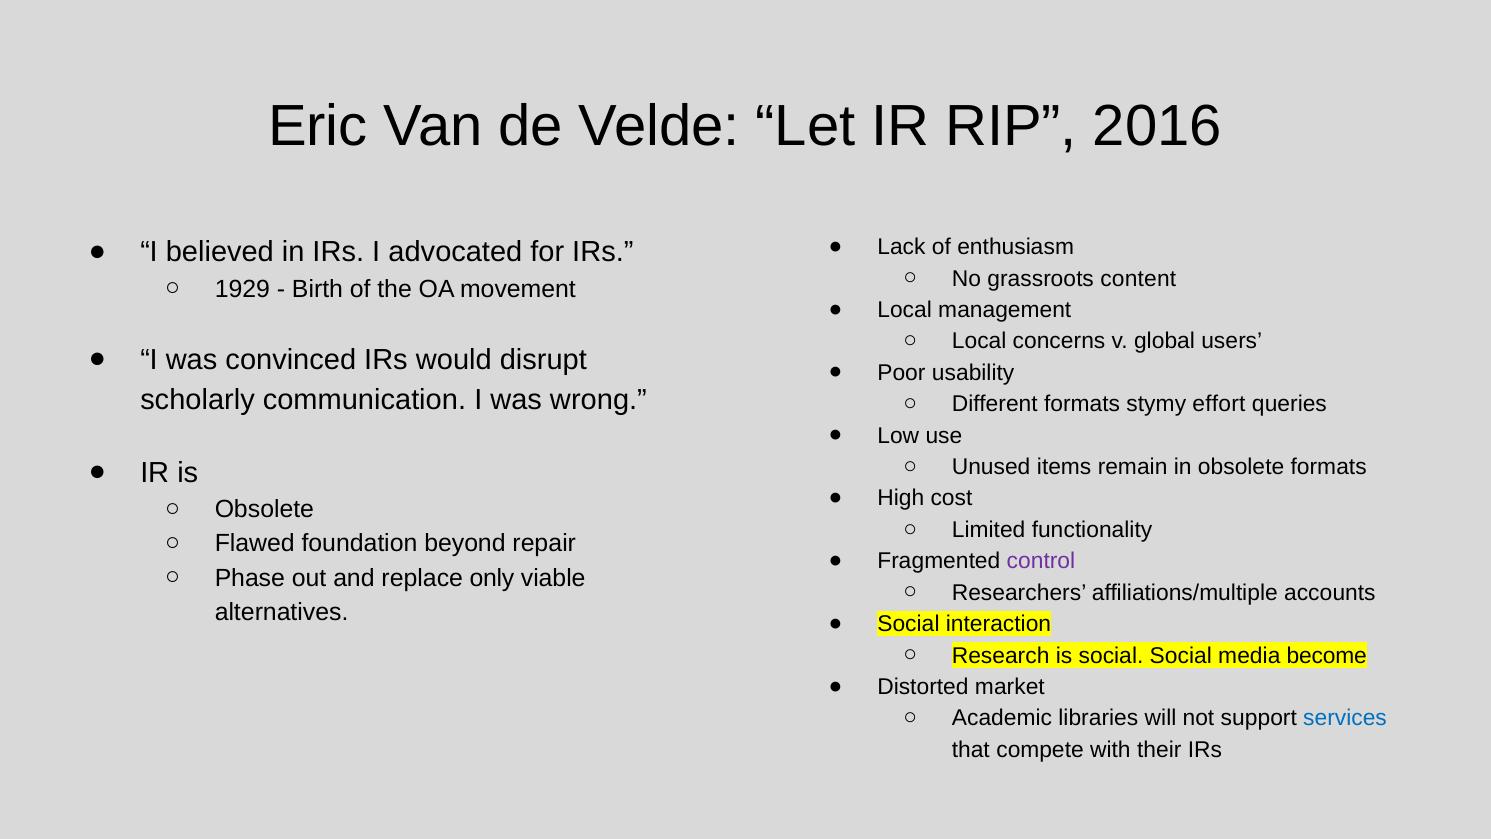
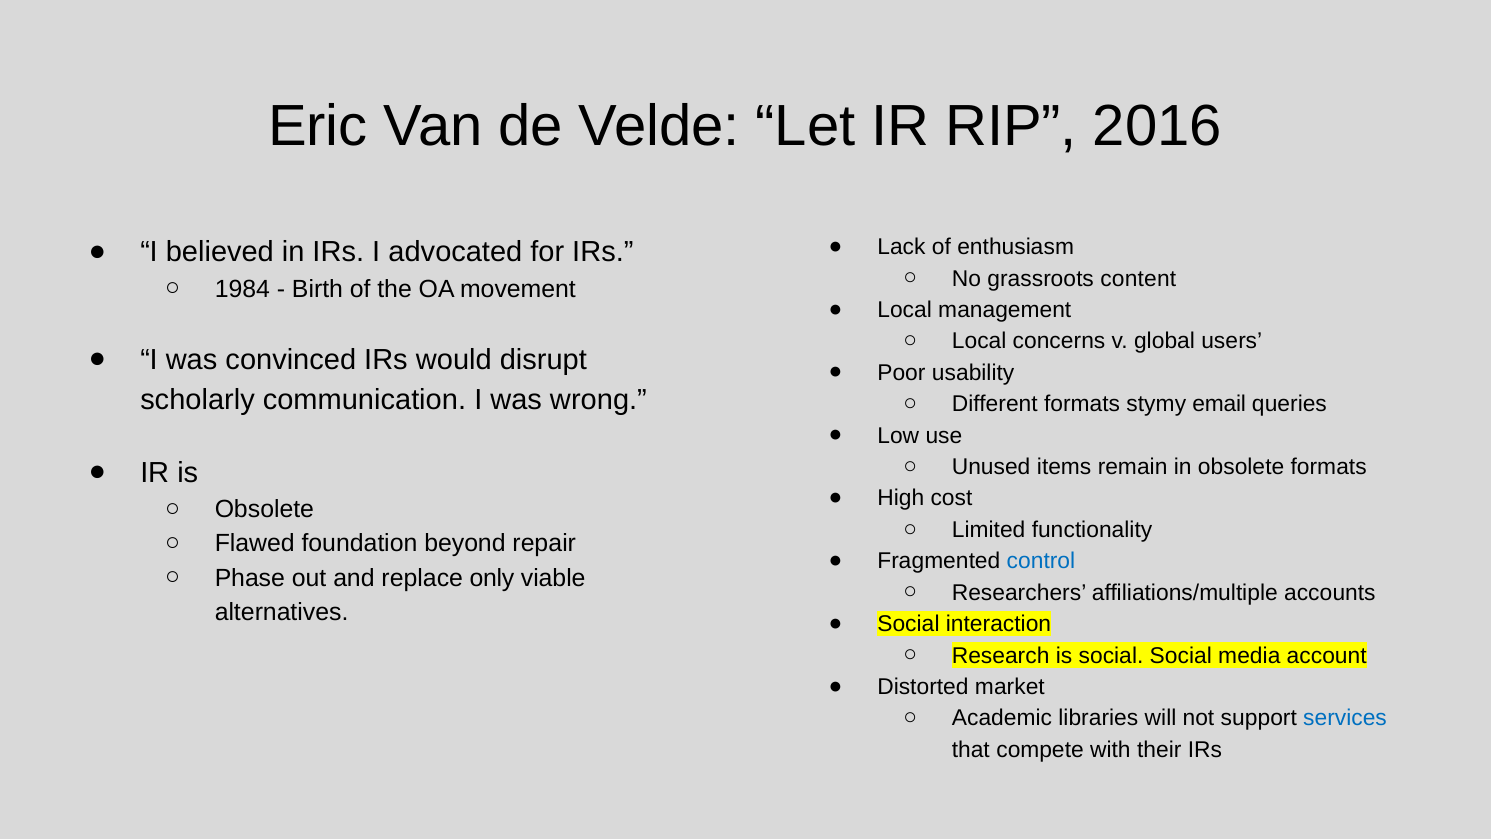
1929: 1929 -> 1984
effort: effort -> email
control colour: purple -> blue
become: become -> account
